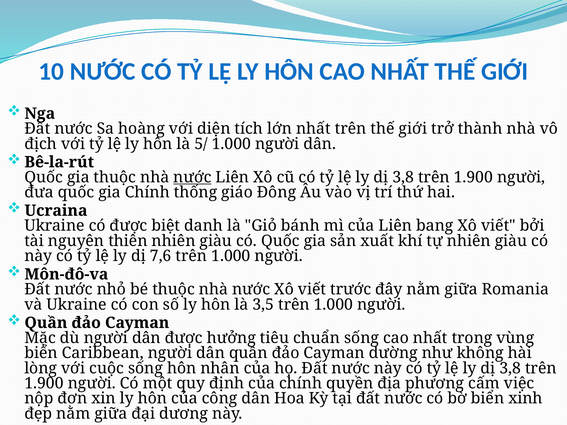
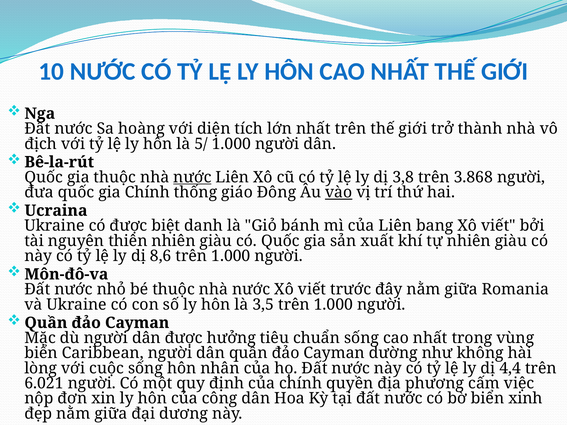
1.900 at (473, 177): 1.900 -> 3.868
vào underline: none -> present
7,6: 7,6 -> 8,6
3,8 at (510, 368): 3,8 -> 4,4
1.900 at (44, 384): 1.900 -> 6.021
